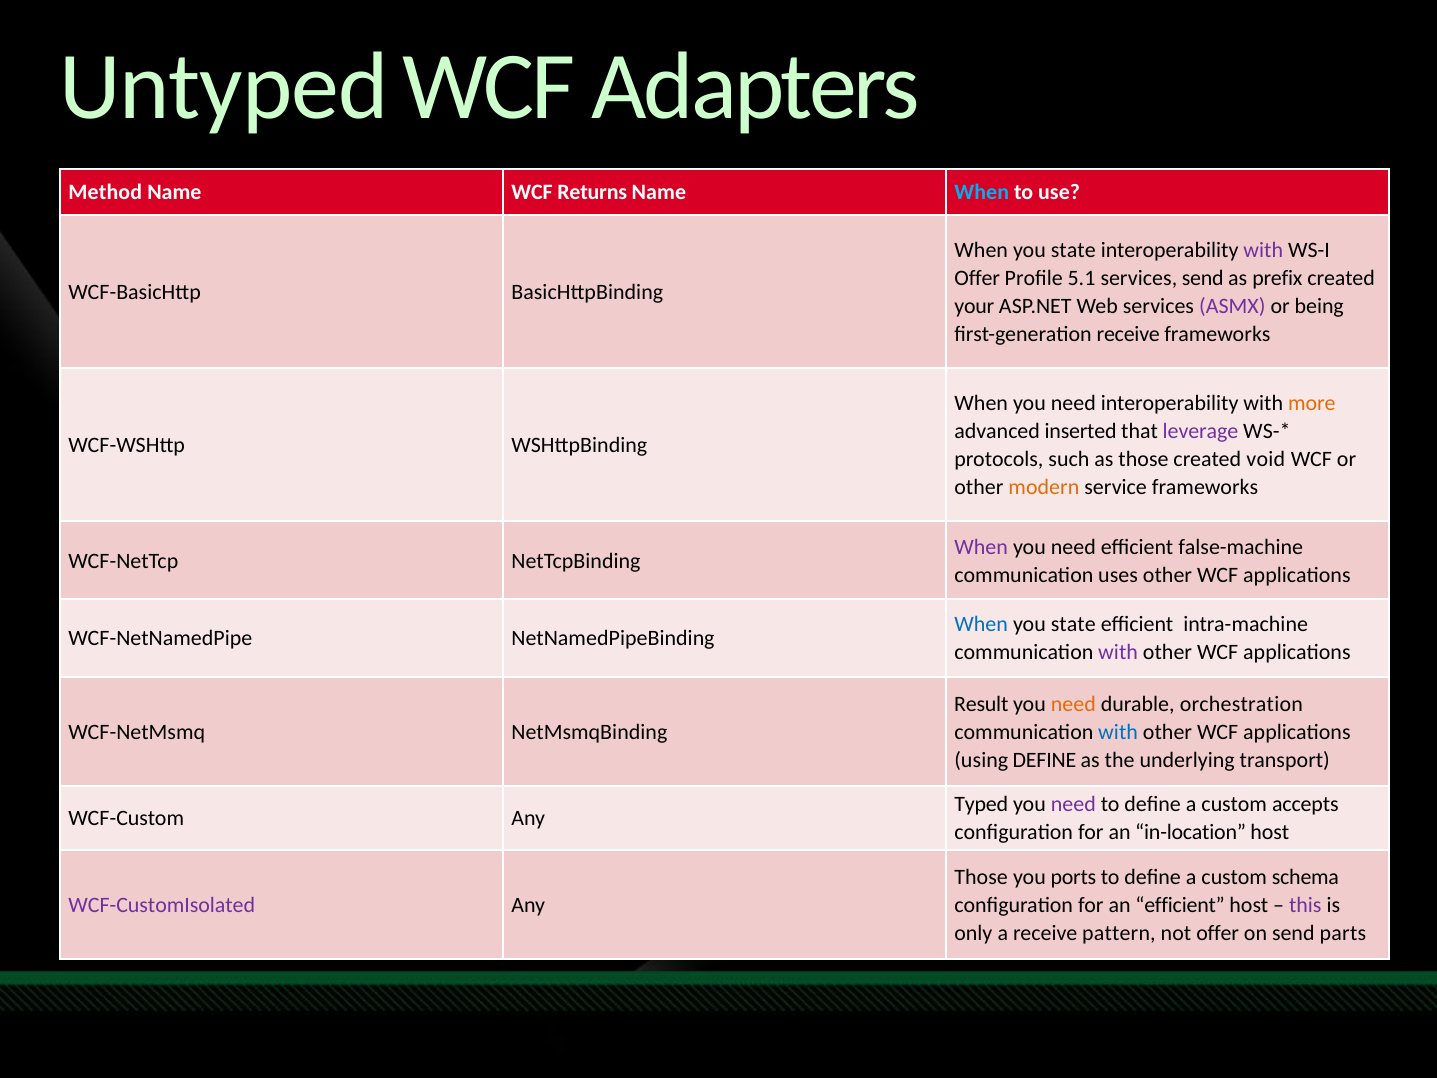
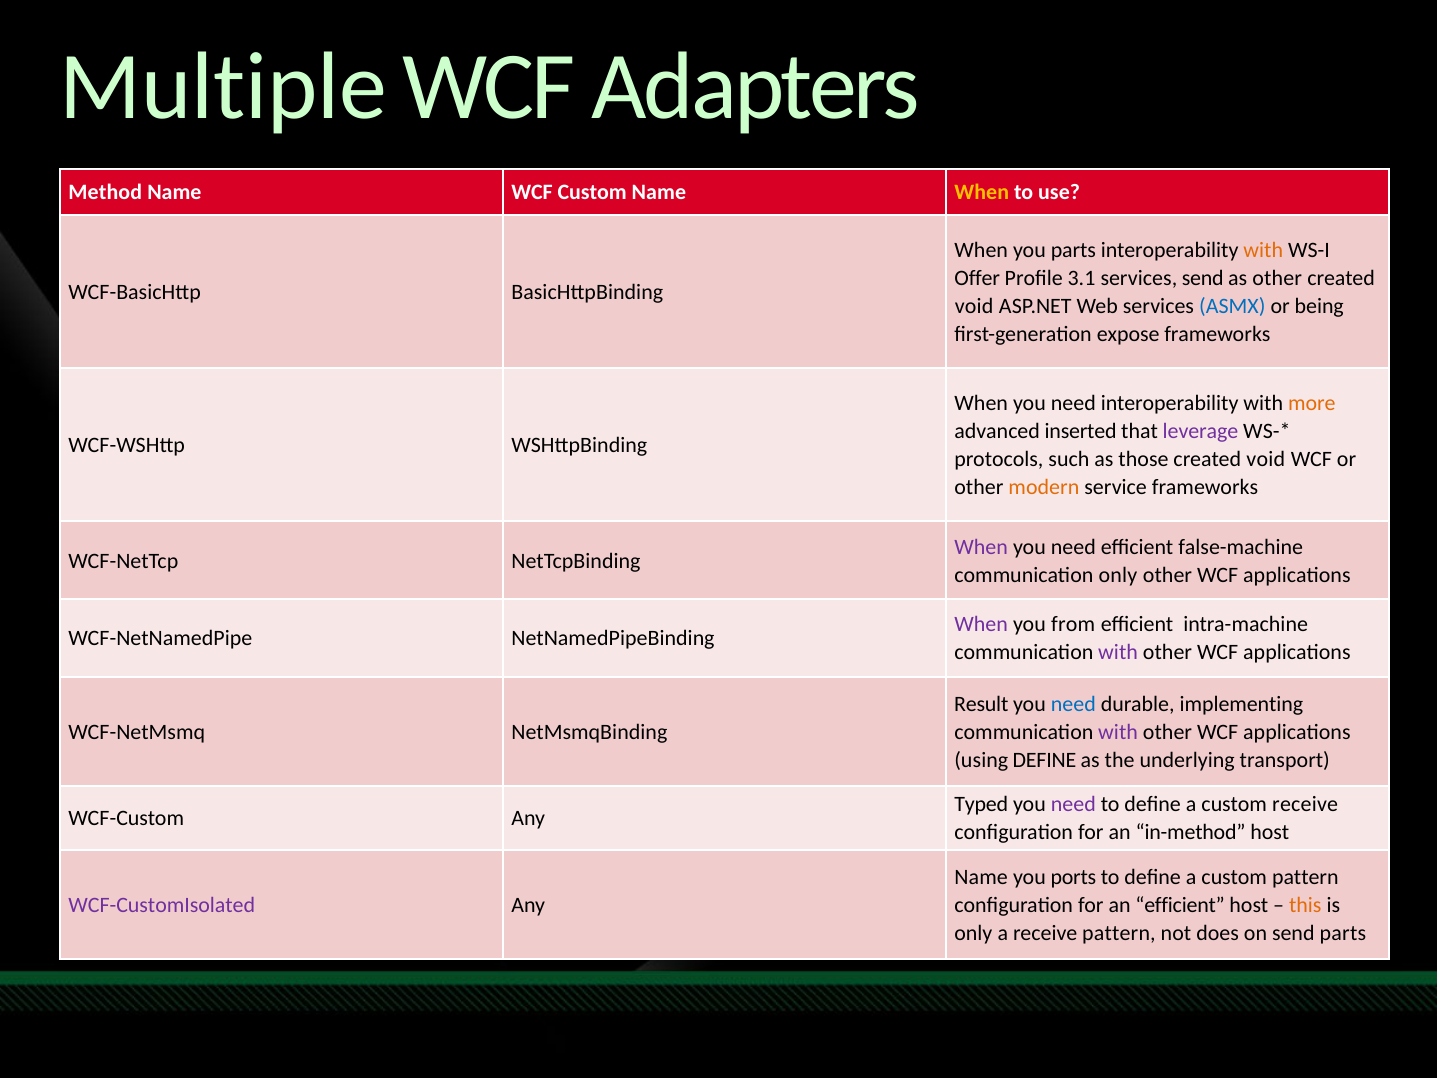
Untyped: Untyped -> Multiple
WCF Returns: Returns -> Custom
When at (982, 193) colour: light blue -> yellow
state at (1073, 250): state -> parts
with at (1263, 250) colour: purple -> orange
5.1: 5.1 -> 3.1
as prefix: prefix -> other
your at (974, 306): your -> void
ASMX colour: purple -> blue
first-generation receive: receive -> expose
communication uses: uses -> only
When at (981, 625) colour: blue -> purple
state at (1073, 625): state -> from
need at (1073, 704) colour: orange -> blue
orchestration: orchestration -> implementing
with at (1118, 732) colour: blue -> purple
custom accepts: accepts -> receive
in-location: in-location -> in-method
Those at (981, 877): Those -> Name
custom schema: schema -> pattern
this colour: purple -> orange
not offer: offer -> does
